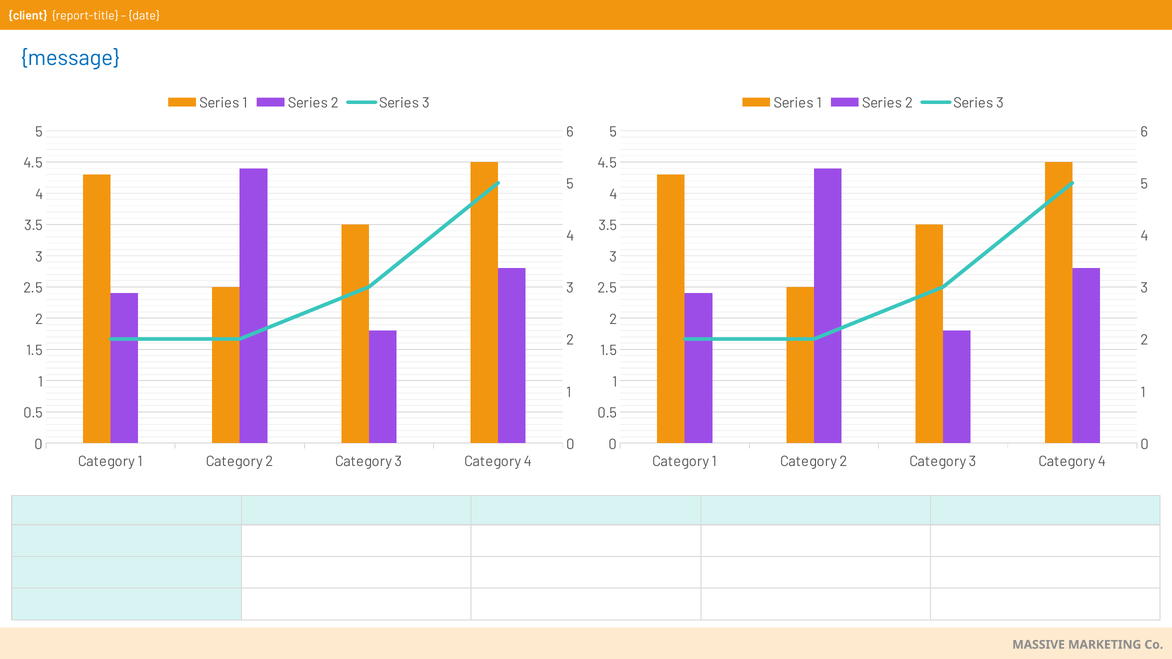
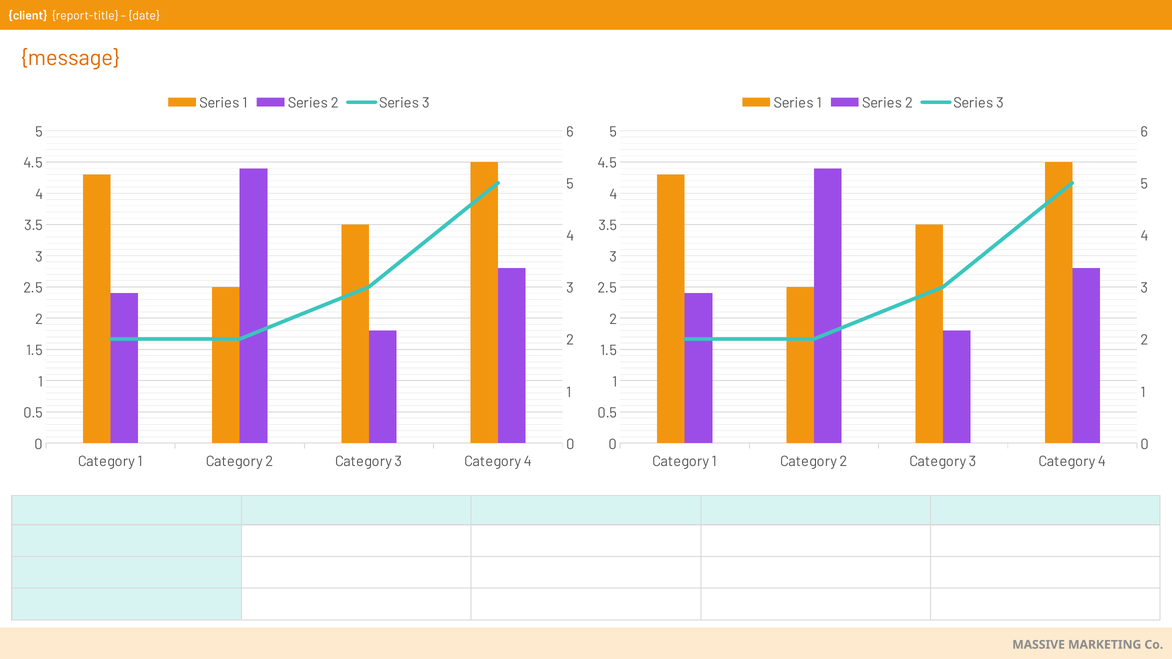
message colour: blue -> orange
